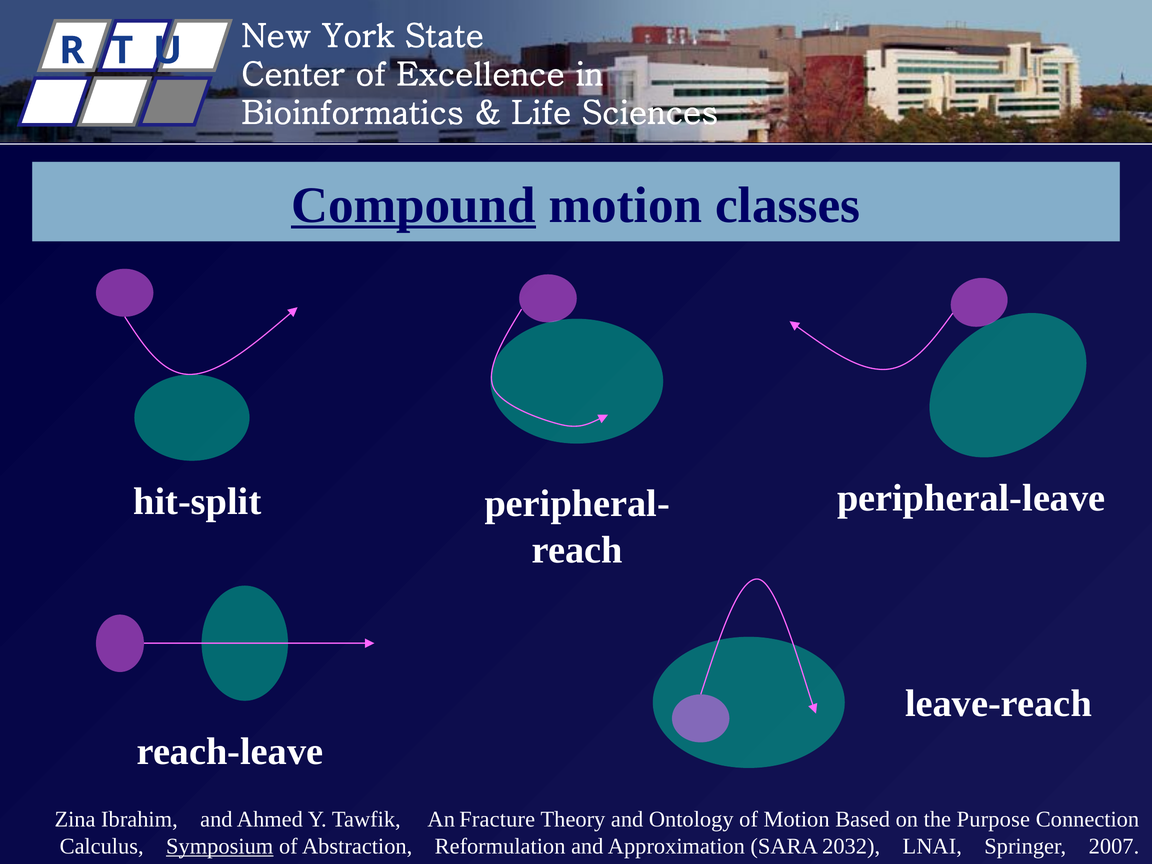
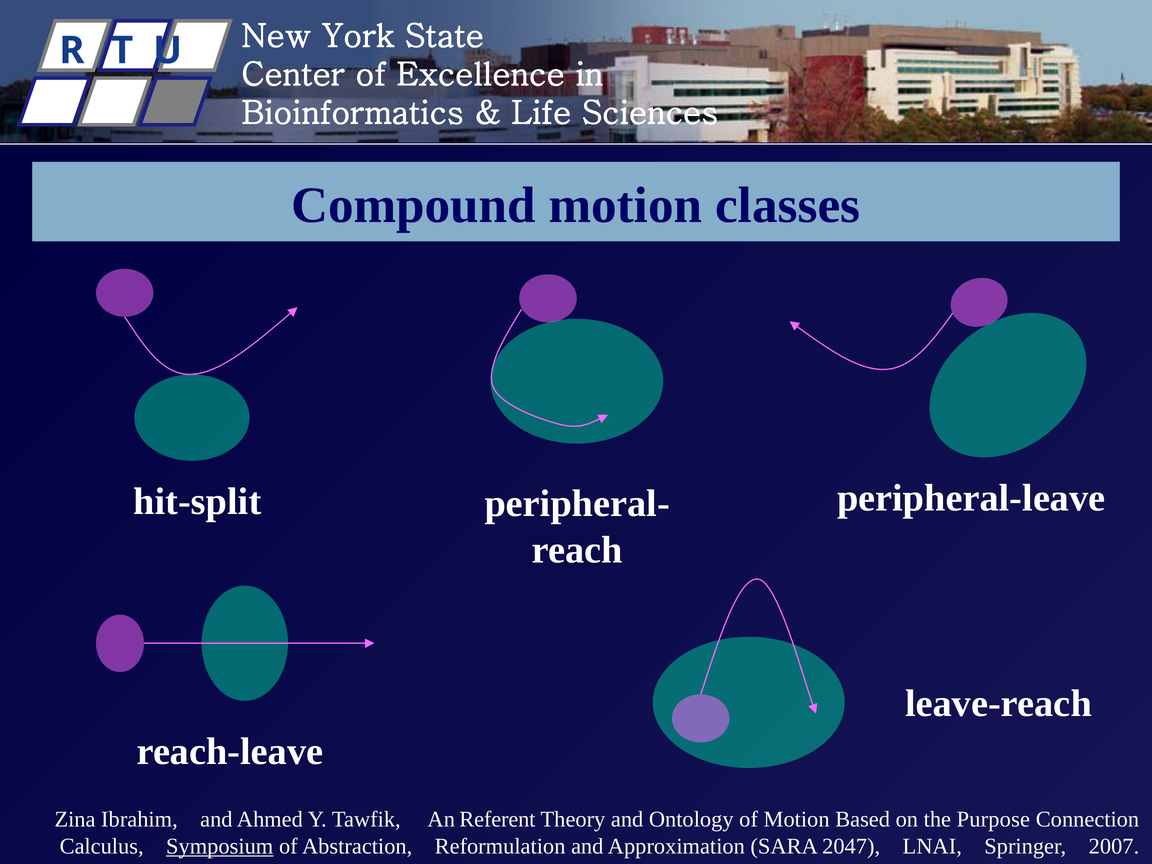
Compound underline: present -> none
Fracture: Fracture -> Referent
2032: 2032 -> 2047
